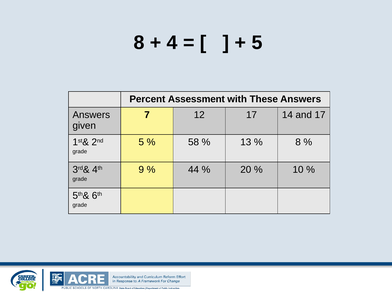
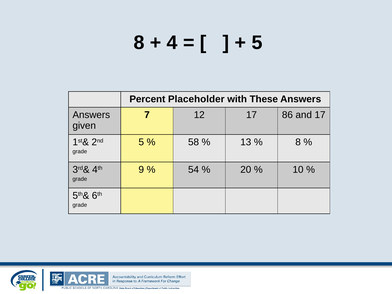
Assessment: Assessment -> Placeholder
14: 14 -> 86
44: 44 -> 54
